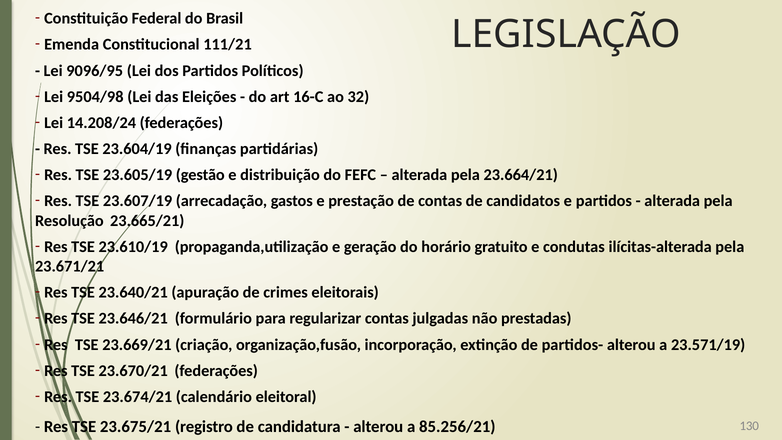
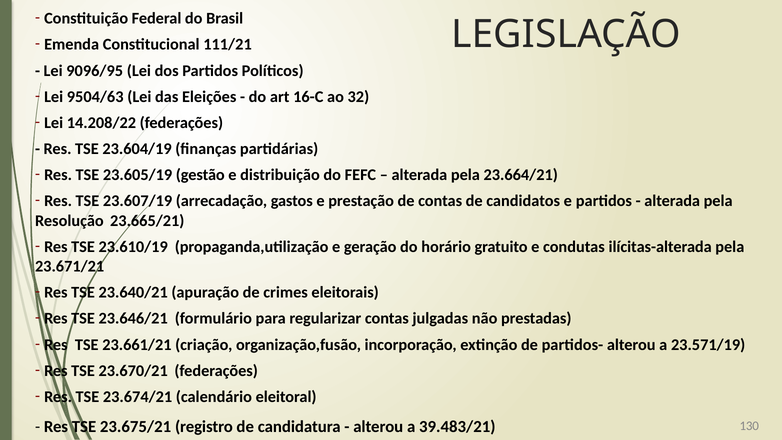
9504/98: 9504/98 -> 9504/63
14.208/24: 14.208/24 -> 14.208/22
23.669/21: 23.669/21 -> 23.661/21
85.256/21: 85.256/21 -> 39.483/21
